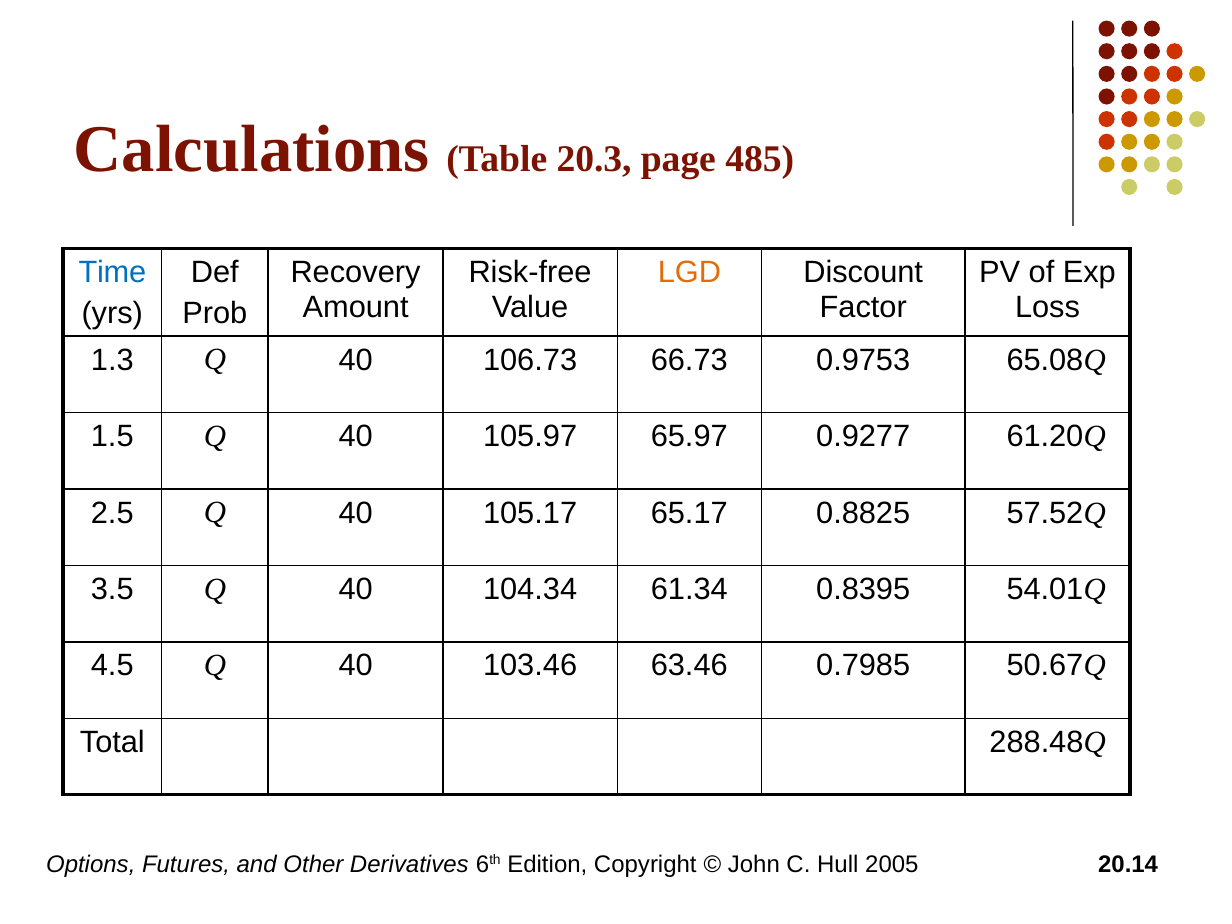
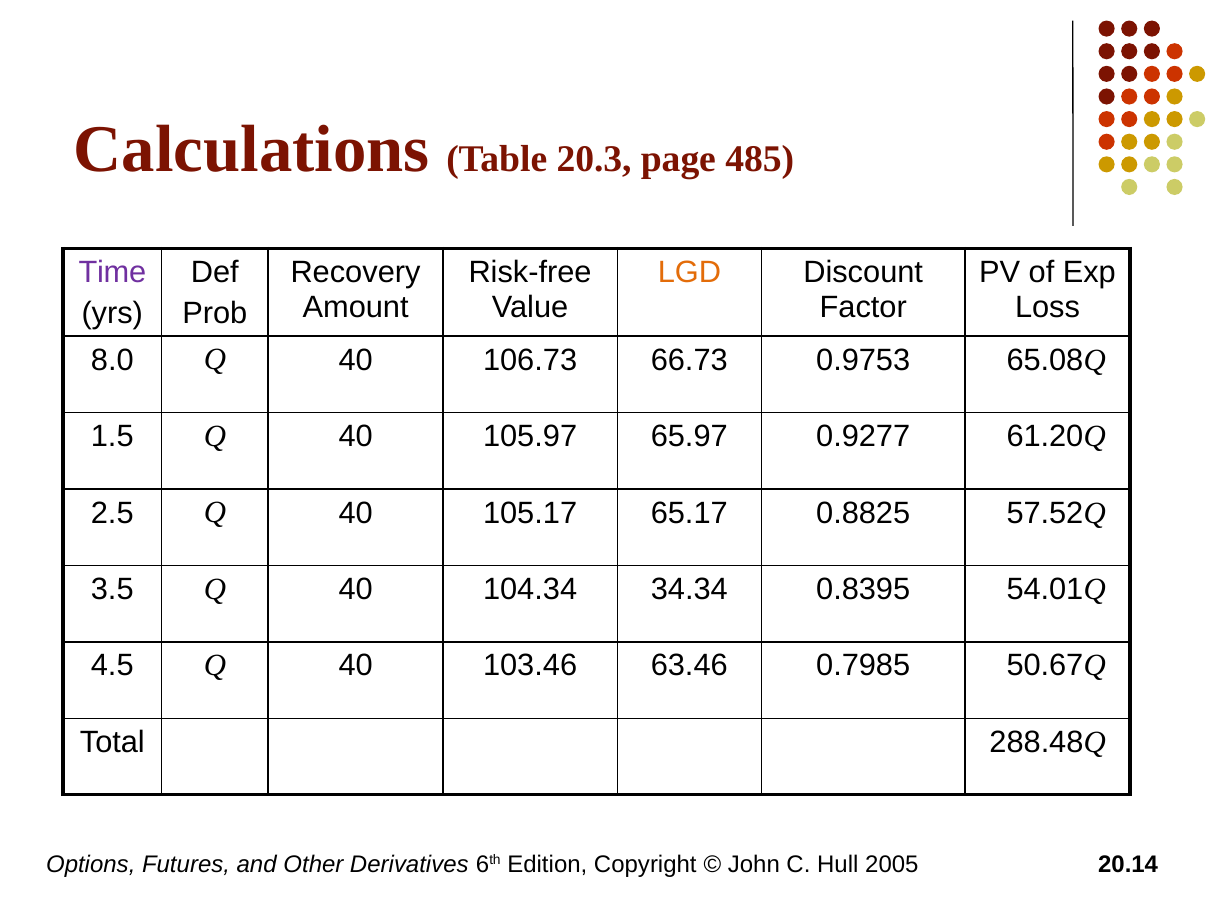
Time colour: blue -> purple
1.3: 1.3 -> 8.0
61.34: 61.34 -> 34.34
